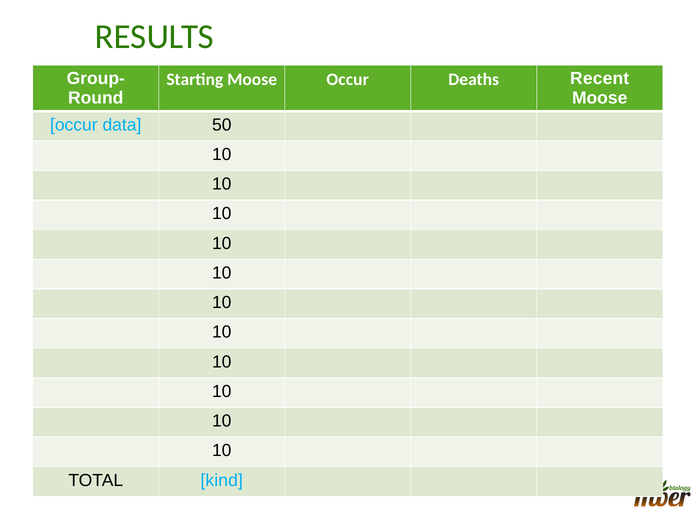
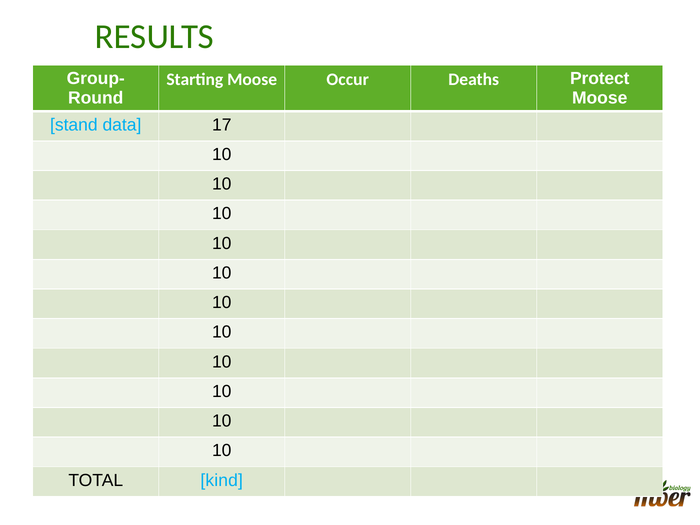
Recent: Recent -> Protect
occur at (74, 125): occur -> stand
50: 50 -> 17
